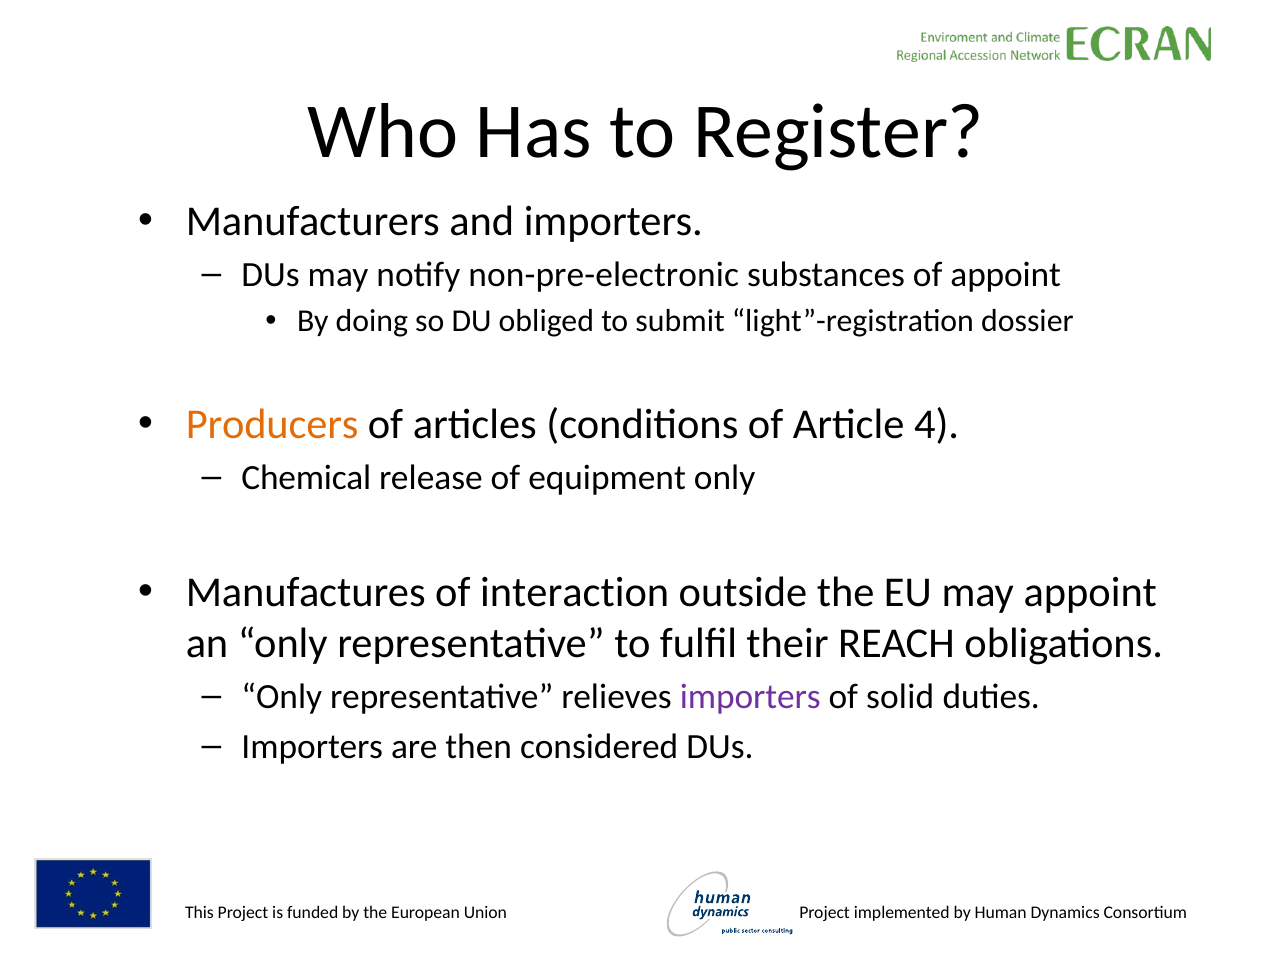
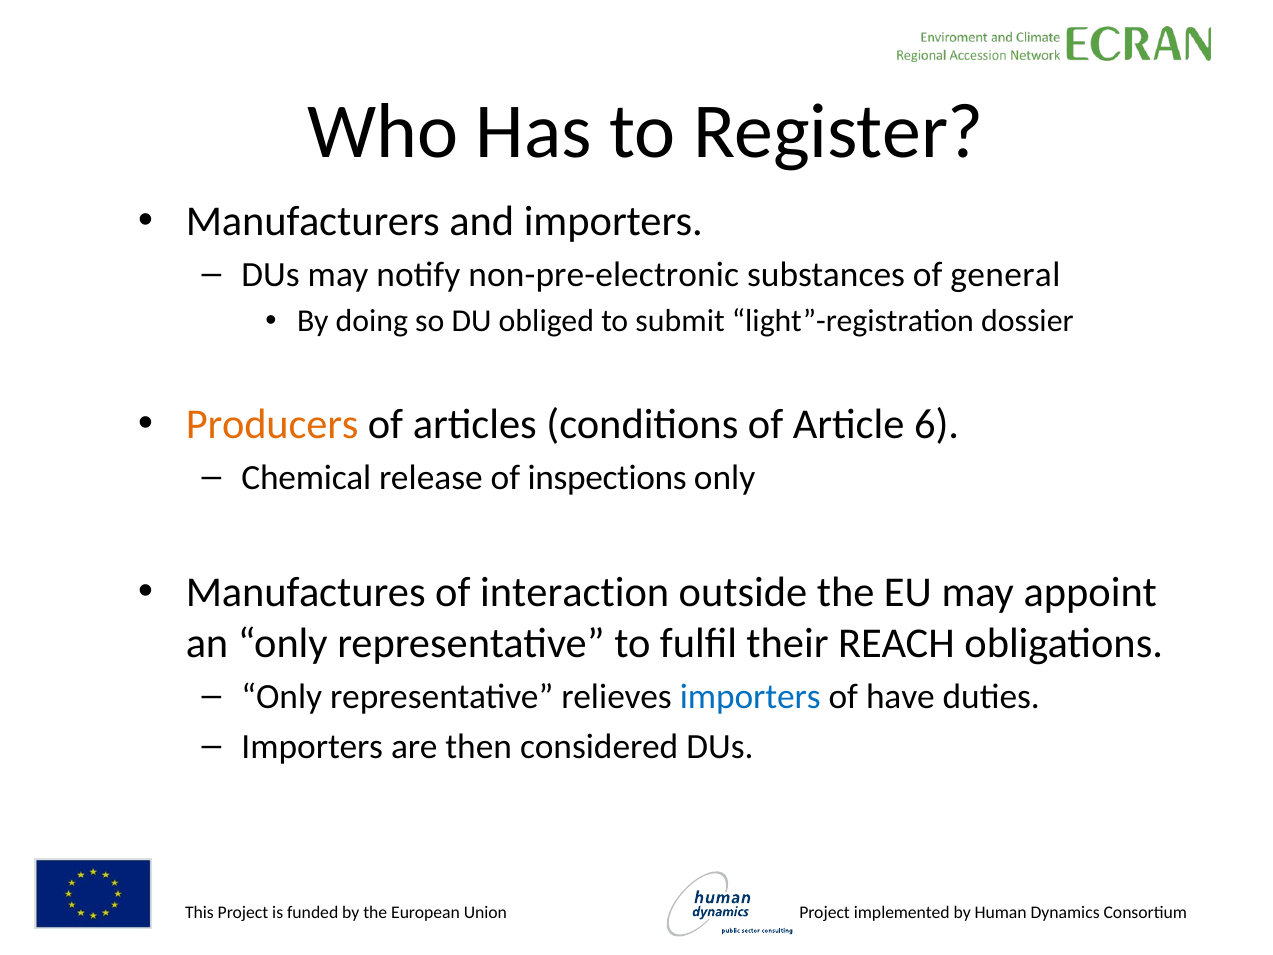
of appoint: appoint -> general
4: 4 -> 6
equipment: equipment -> inspections
importers at (750, 697) colour: purple -> blue
solid: solid -> have
